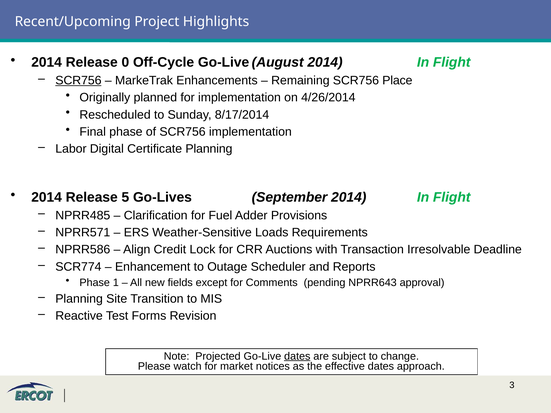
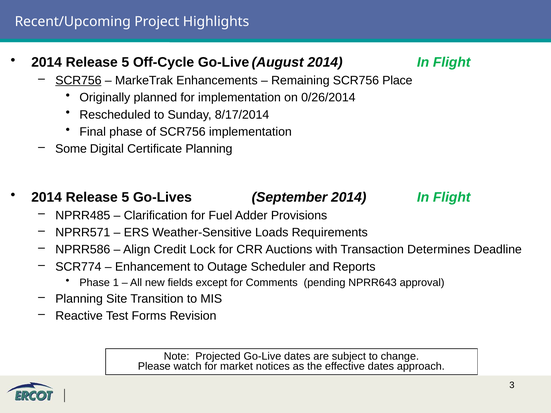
0 at (125, 62): 0 -> 5
4/26/2014: 4/26/2014 -> 0/26/2014
Labor: Labor -> Some
Irresolvable: Irresolvable -> Determines
dates at (297, 356) underline: present -> none
